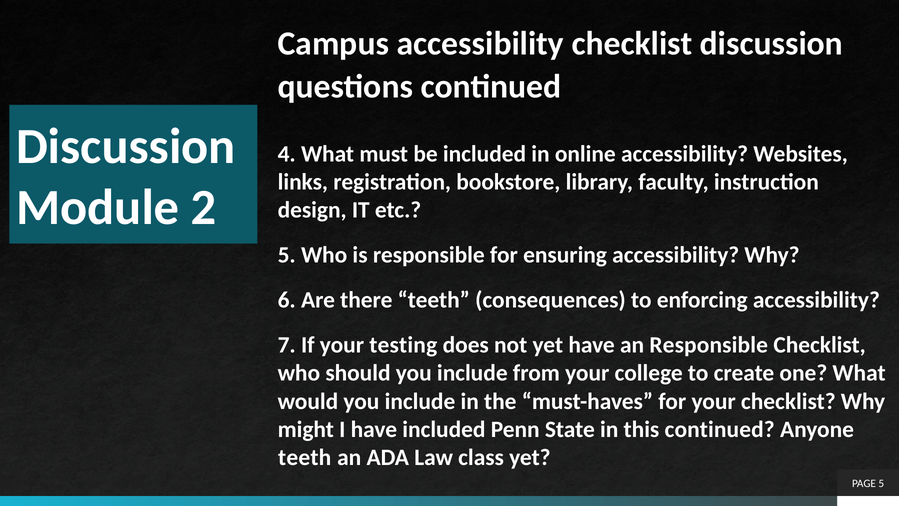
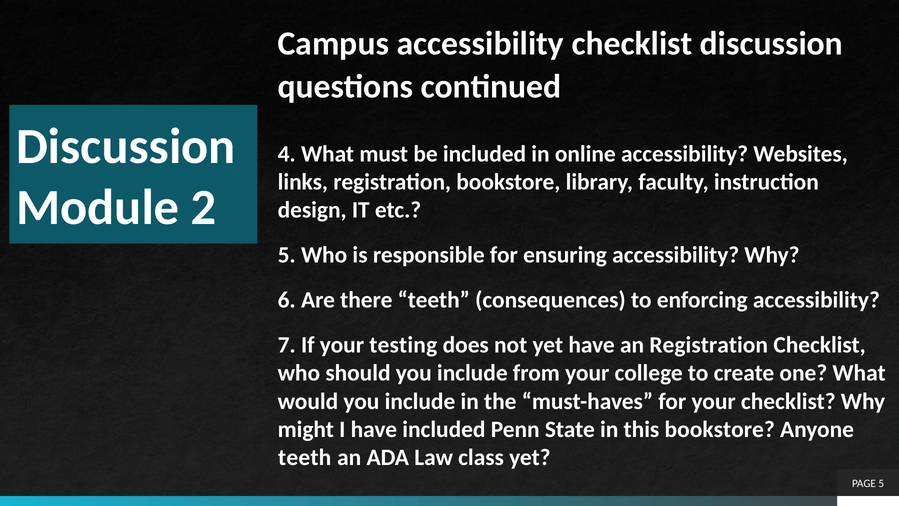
an Responsible: Responsible -> Registration
this continued: continued -> bookstore
